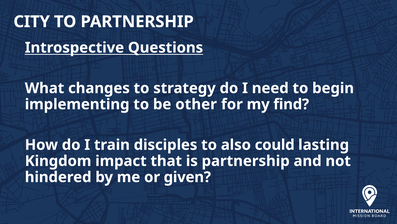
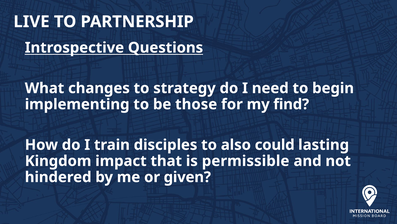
CITY: CITY -> LIVE
other: other -> those
is partnership: partnership -> permissible
